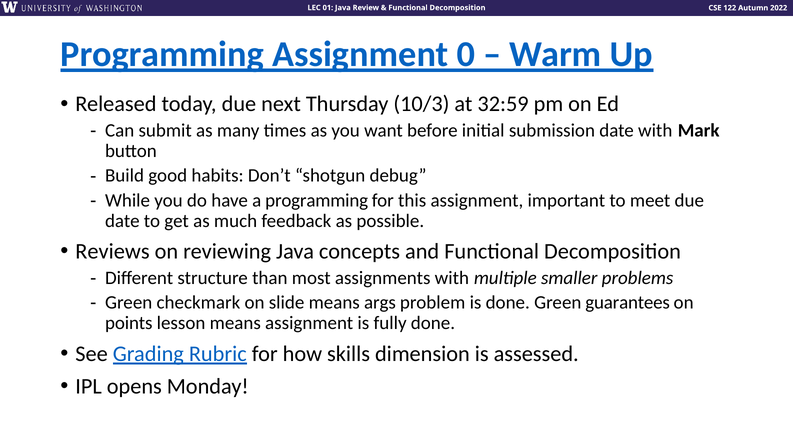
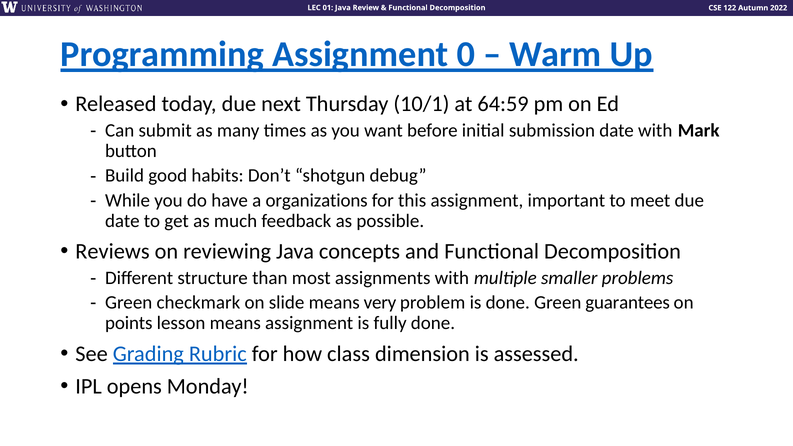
10/3: 10/3 -> 10/1
32:59: 32:59 -> 64:59
a programming: programming -> organizations
args: args -> very
skills: skills -> class
